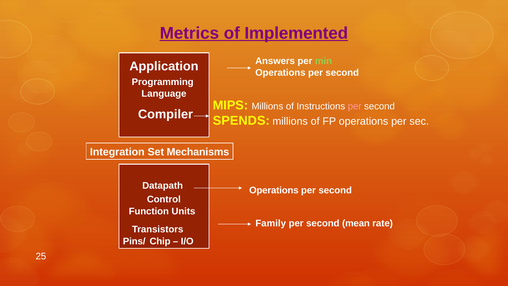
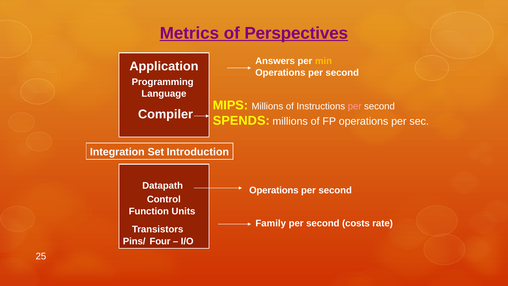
Implemented: Implemented -> Perspectives
min colour: light green -> yellow
Mechanisms: Mechanisms -> Introduction
mean: mean -> costs
Chip: Chip -> Four
